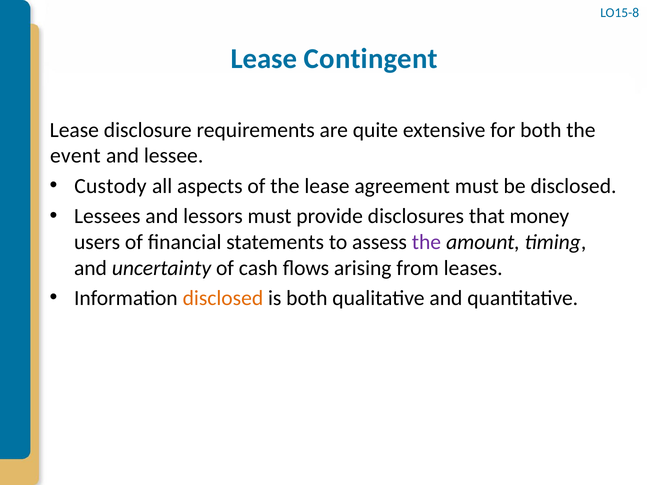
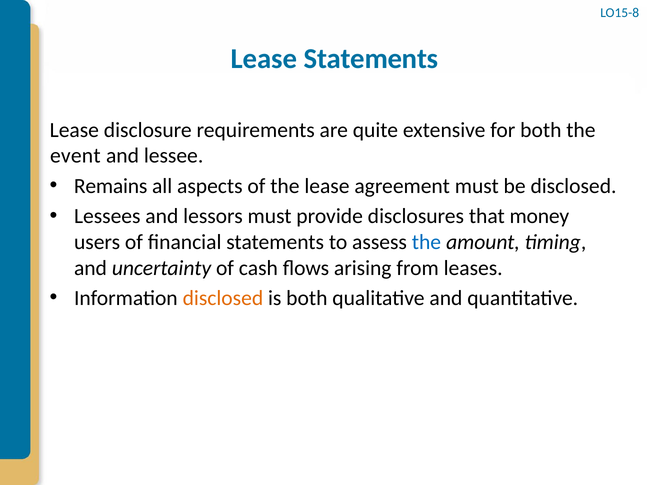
Lease Contingent: Contingent -> Statements
Custody: Custody -> Remains
the at (426, 242) colour: purple -> blue
